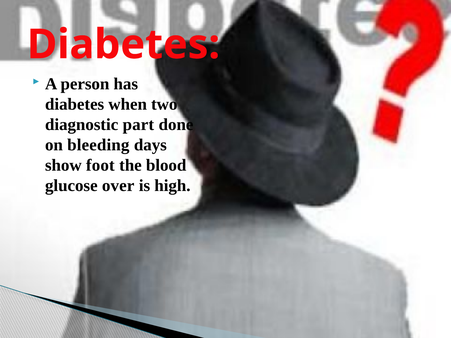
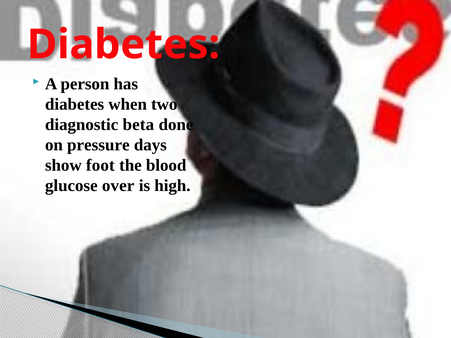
part: part -> beta
bleeding: bleeding -> pressure
